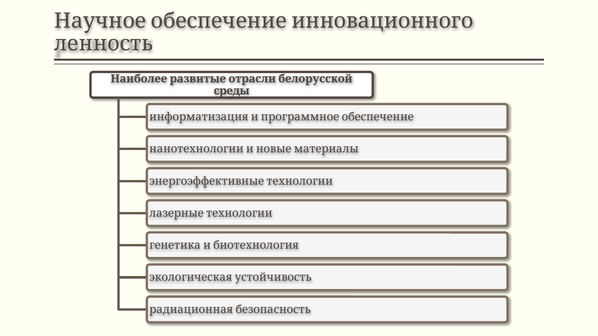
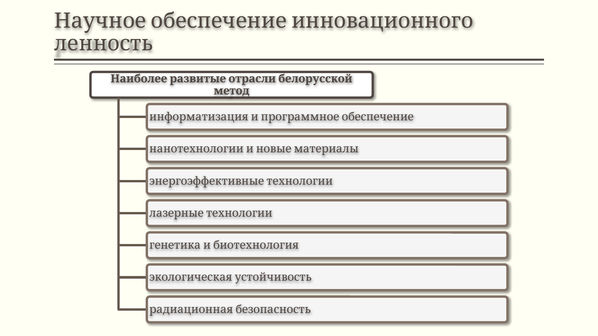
среды: среды -> метод
